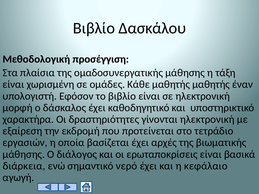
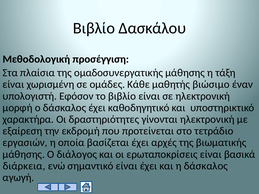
μαθητής μαθητής: μαθητής -> βιώσιμο
σημαντικό νερό: νερό -> είναι
η κεφάλαιο: κεφάλαιο -> δάσκαλος
